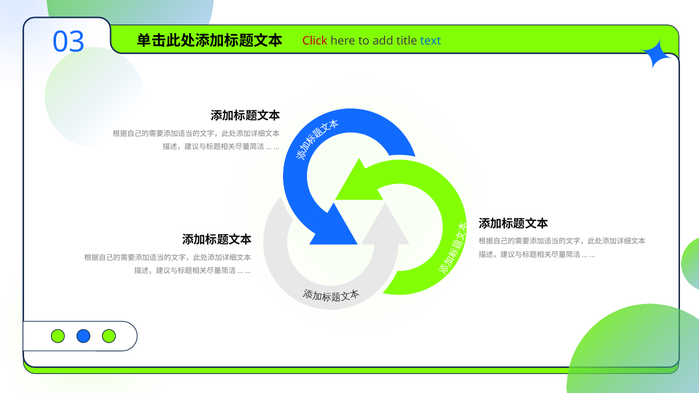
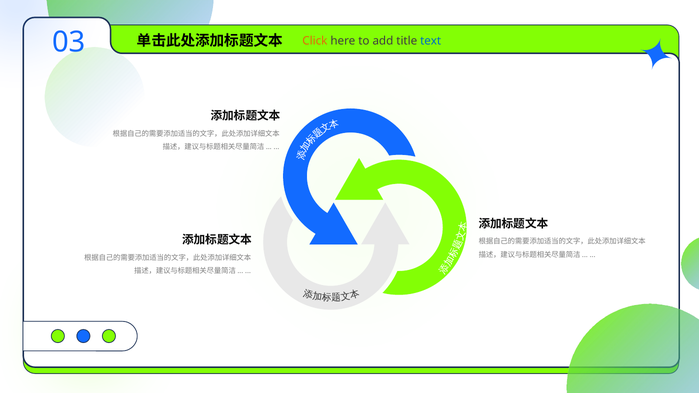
Click colour: red -> orange
